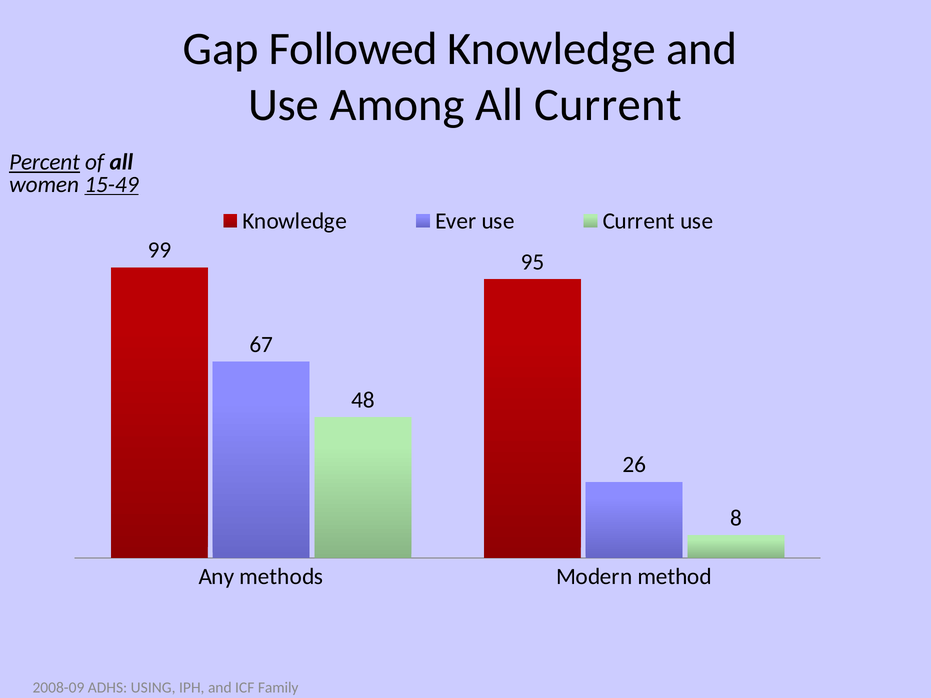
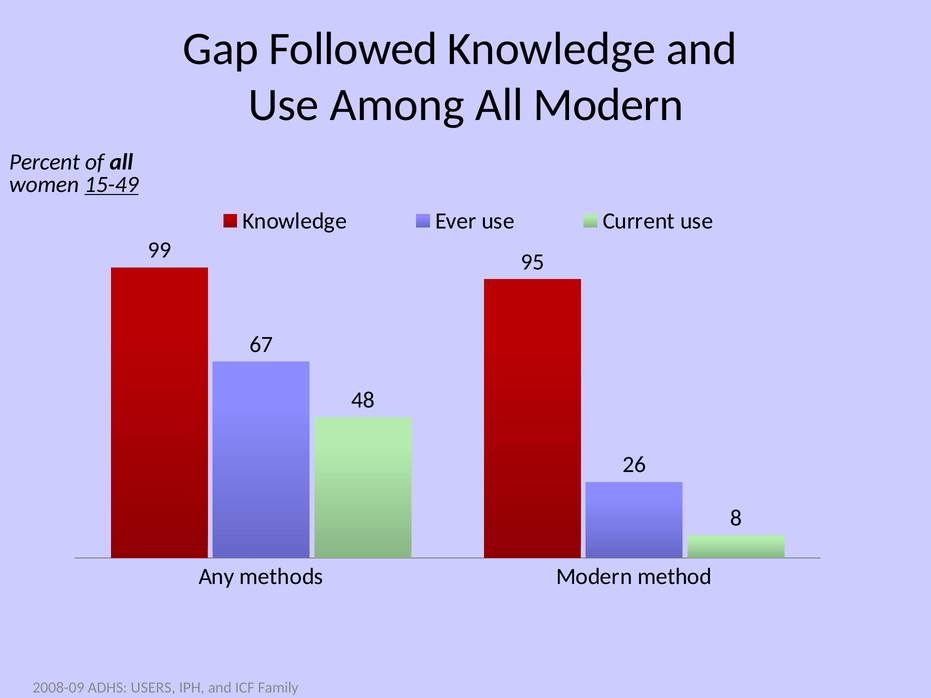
All Current: Current -> Modern
Percent underline: present -> none
USING: USING -> USERS
